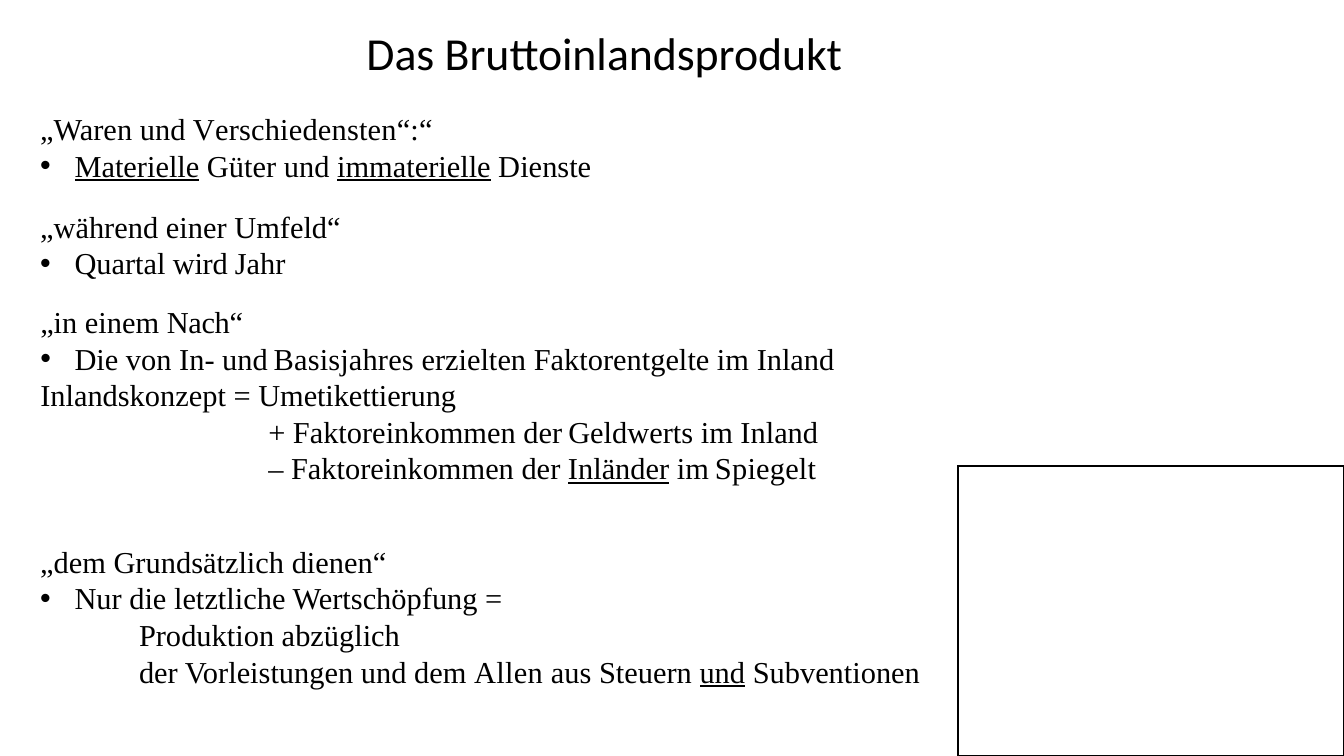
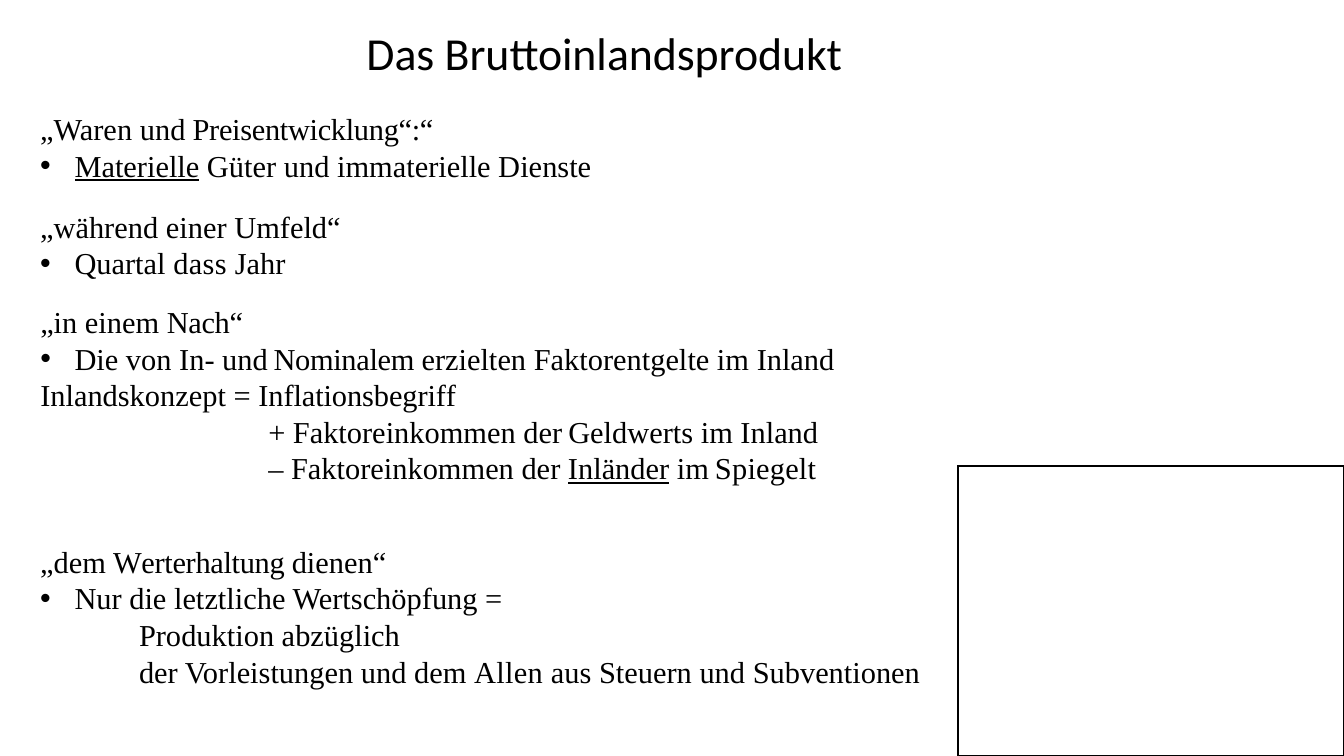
Verschiedensten“:“: Verschiedensten“:“ -> Preisentwicklung“:“
immaterielle underline: present -> none
wird: wird -> dass
Basisjahres: Basisjahres -> Nominalem
Umetikettierung: Umetikettierung -> Inflationsbegriff
Grundsätzlich: Grundsätzlich -> Werterhaltung
und at (722, 673) underline: present -> none
